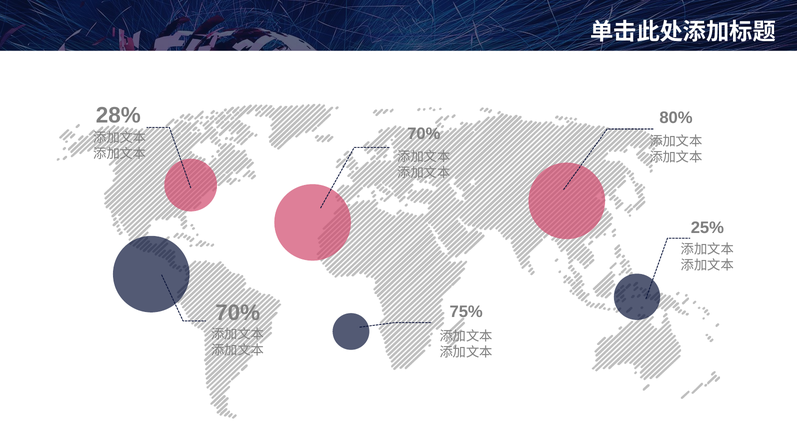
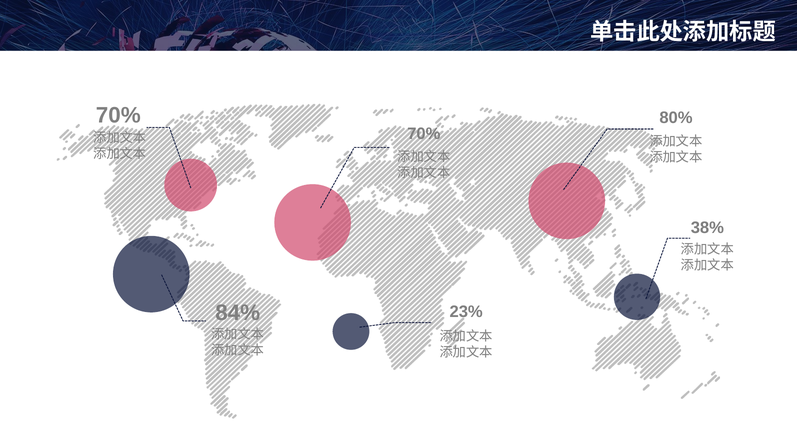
28% at (118, 115): 28% -> 70%
25%: 25% -> 38%
70% at (238, 313): 70% -> 84%
75%: 75% -> 23%
